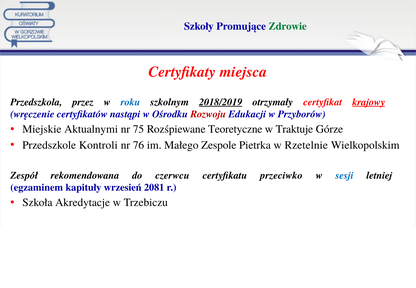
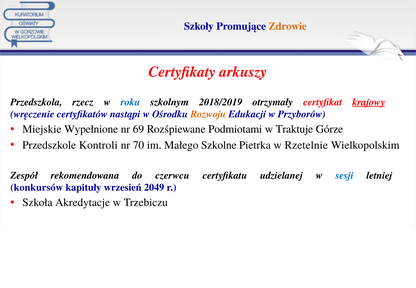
Zdrowie colour: green -> orange
miejsca: miejsca -> arkuszy
przez: przez -> rzecz
2018/2019 underline: present -> none
Rozwoju colour: red -> orange
Aktualnymi: Aktualnymi -> Wypełnione
75: 75 -> 69
Teoretyczne: Teoretyczne -> Podmiotami
76: 76 -> 70
Zespole: Zespole -> Szkolne
przeciwko: przeciwko -> udzielanej
egzaminem: egzaminem -> konkursów
2081: 2081 -> 2049
